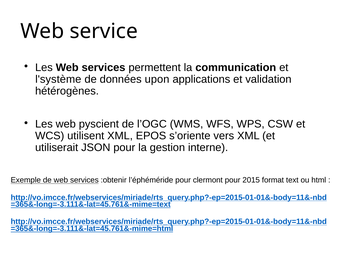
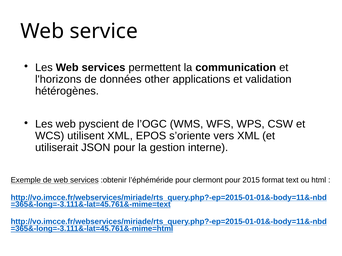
l'système: l'système -> l'horizons
upon: upon -> other
